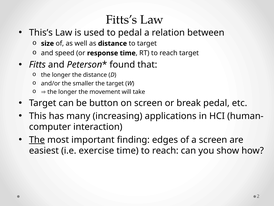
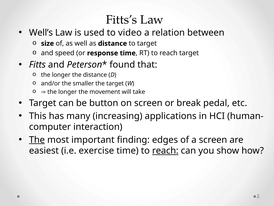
This’s: This’s -> Well’s
to pedal: pedal -> video
reach at (165, 150) underline: none -> present
